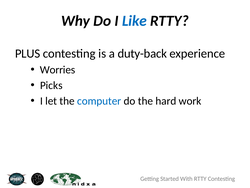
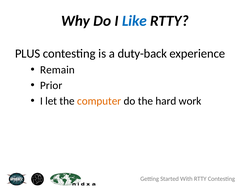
Worries: Worries -> Remain
Picks: Picks -> Prior
computer colour: blue -> orange
